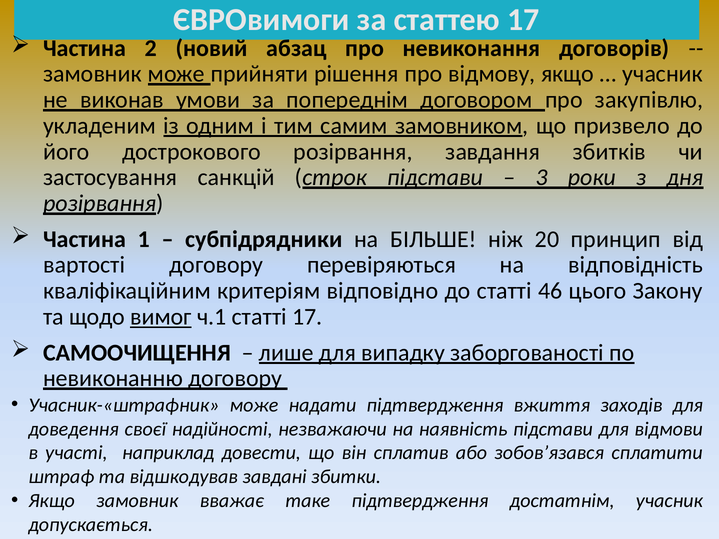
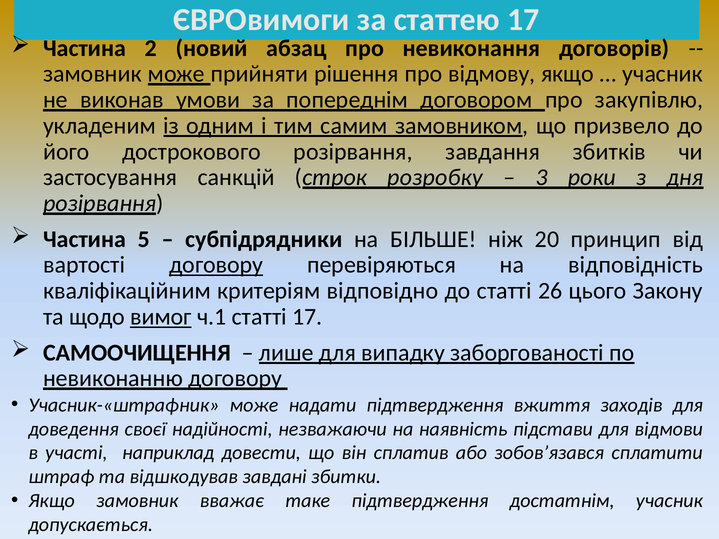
строк підстави: підстави -> розробку
1: 1 -> 5
договору at (216, 265) underline: none -> present
46: 46 -> 26
